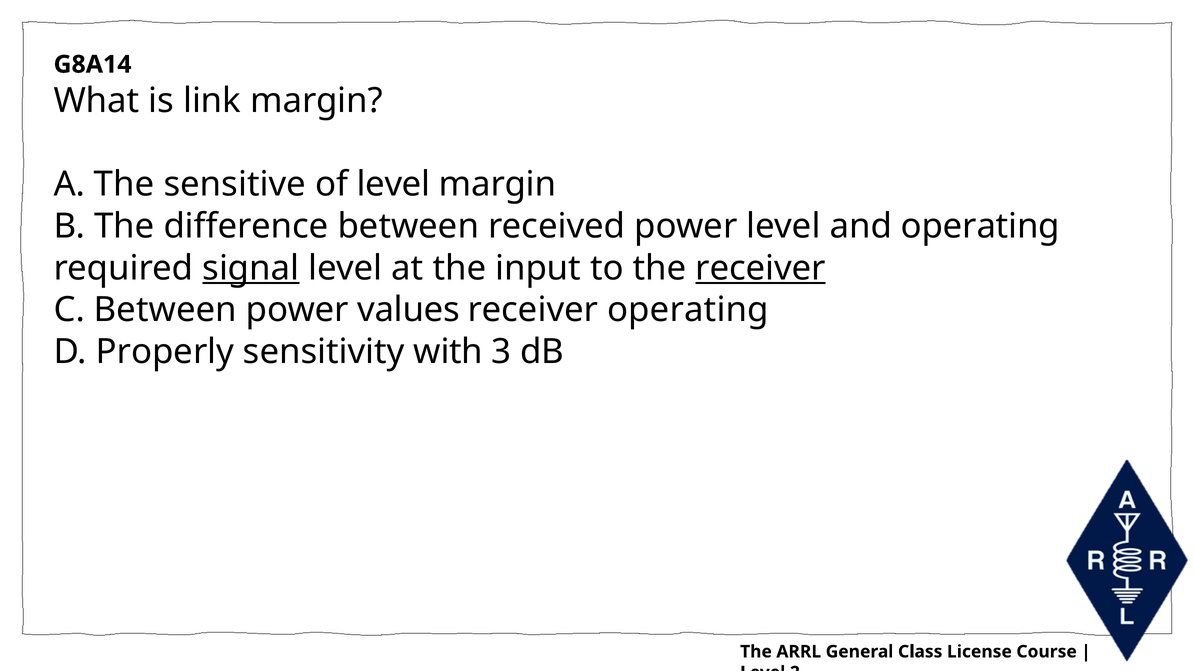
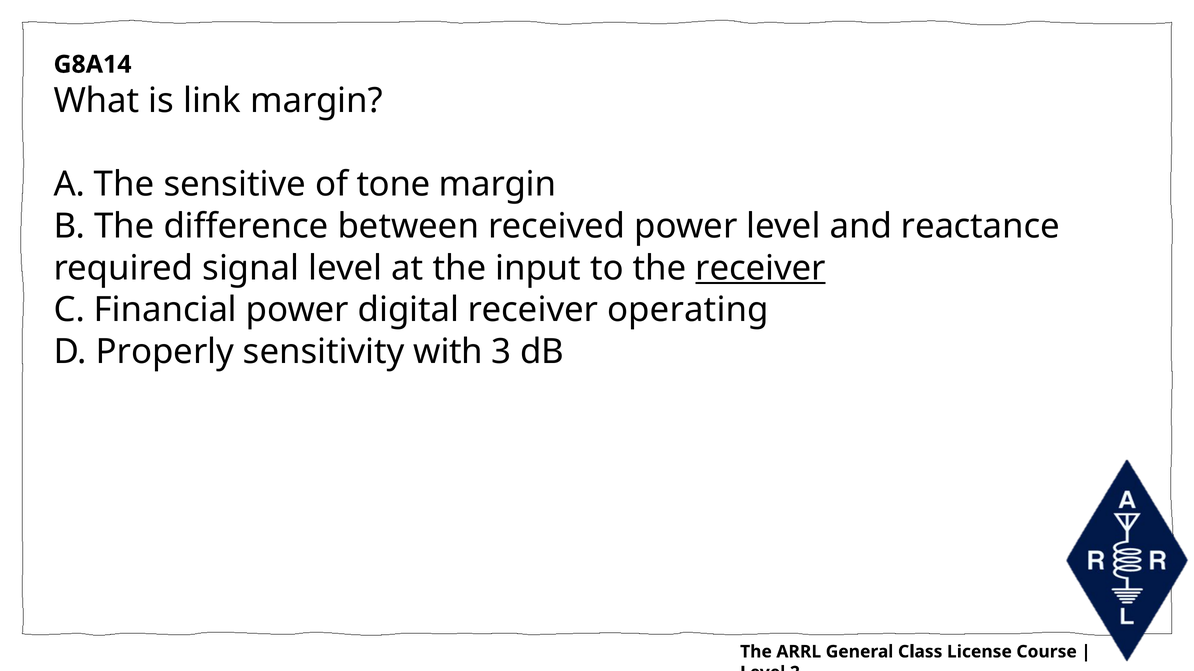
of level: level -> tone
and operating: operating -> reactance
signal underline: present -> none
C Between: Between -> Financial
values: values -> digital
